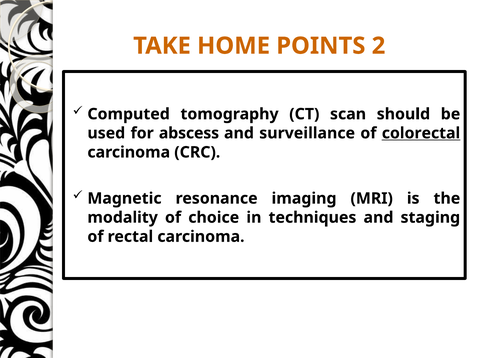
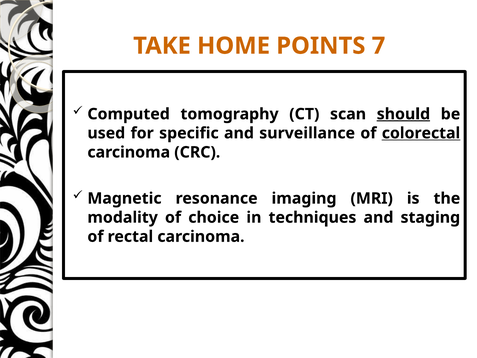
2: 2 -> 7
should underline: none -> present
abscess: abscess -> specific
